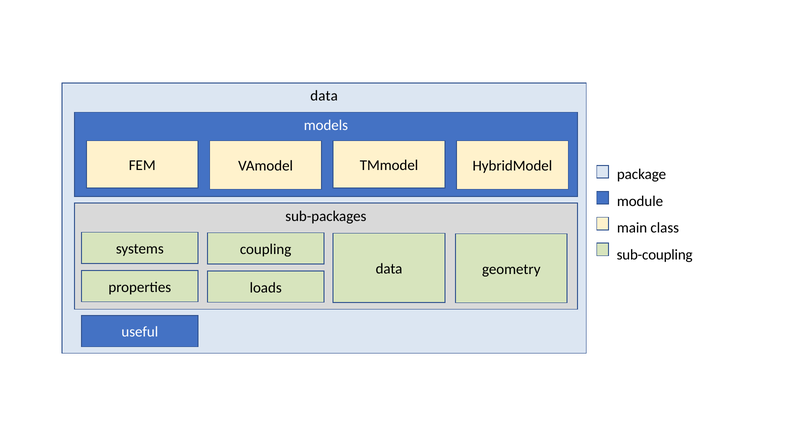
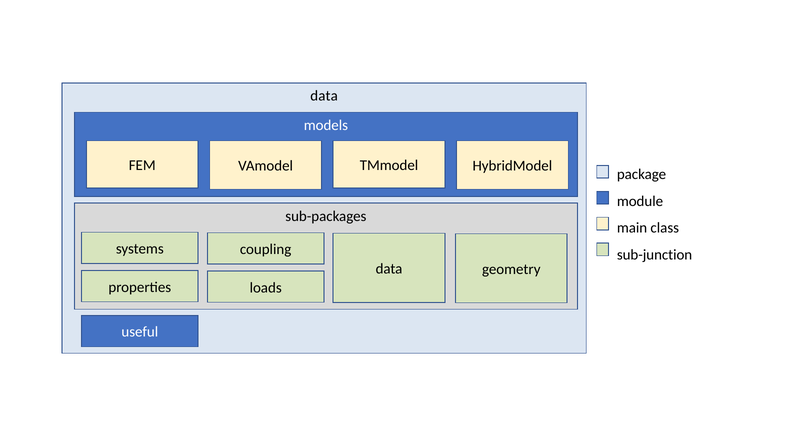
sub-coupling: sub-coupling -> sub-junction
